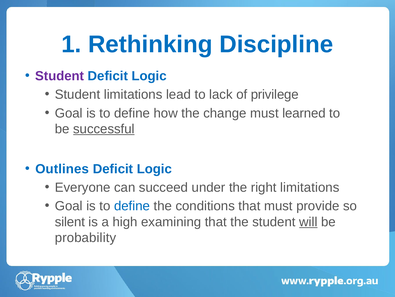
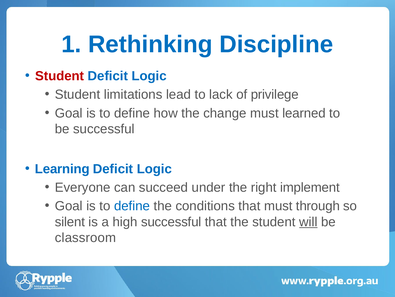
Student at (60, 76) colour: purple -> red
successful at (104, 129) underline: present -> none
Outlines: Outlines -> Learning
right limitations: limitations -> implement
provide: provide -> through
high examining: examining -> successful
probability: probability -> classroom
